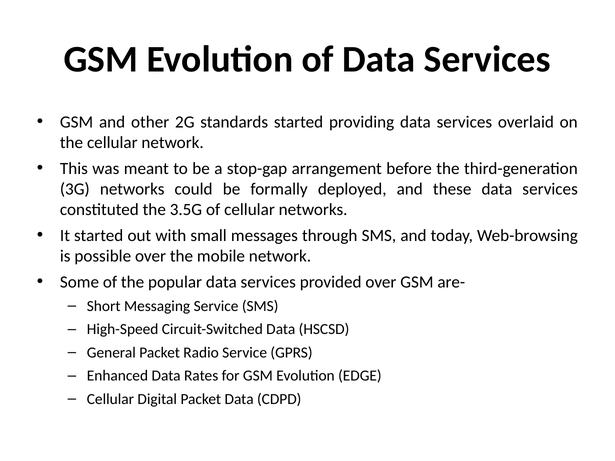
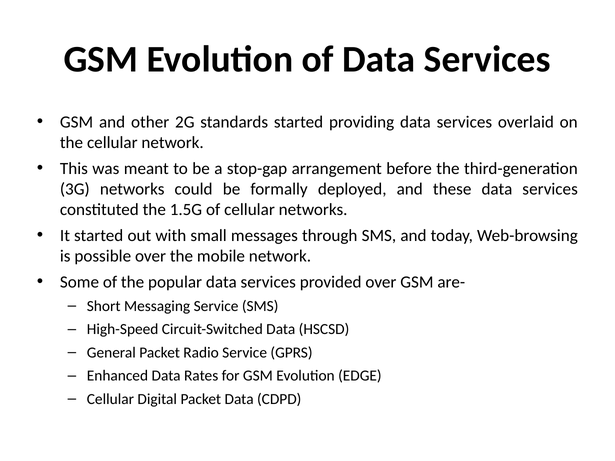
3.5G: 3.5G -> 1.5G
